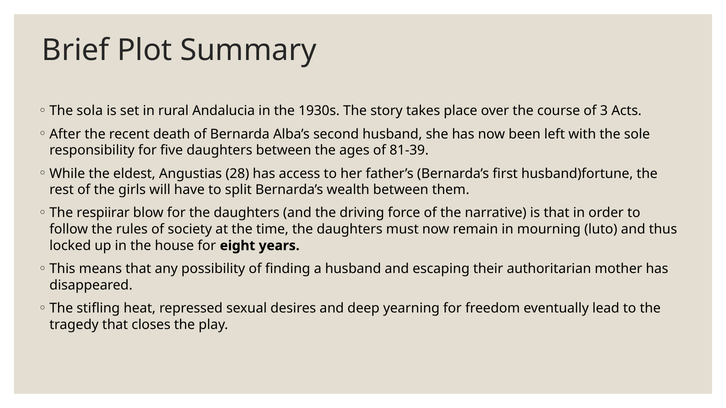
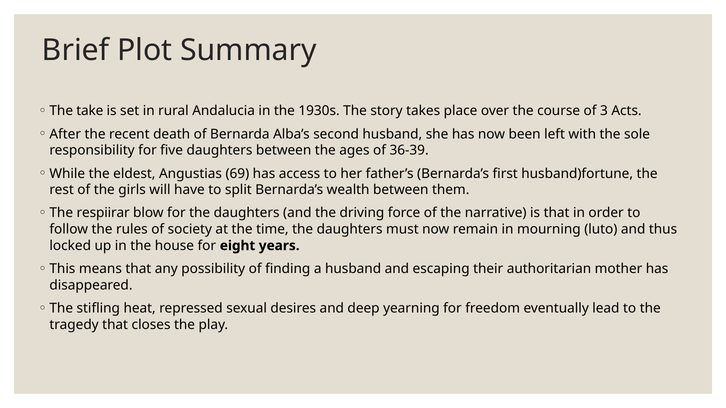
sola: sola -> take
81-39: 81-39 -> 36-39
28: 28 -> 69
